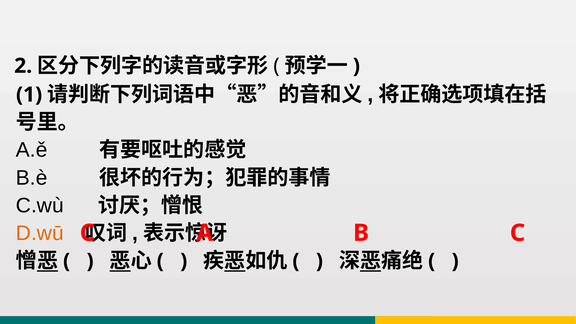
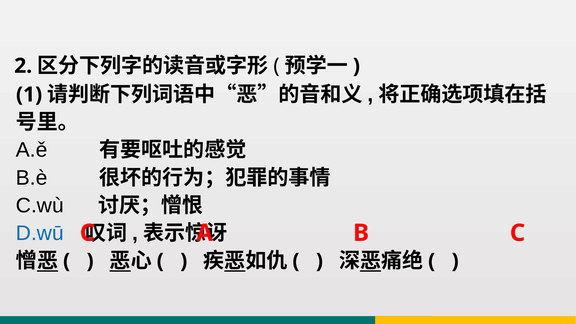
D.wū colour: orange -> blue
